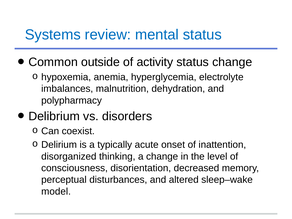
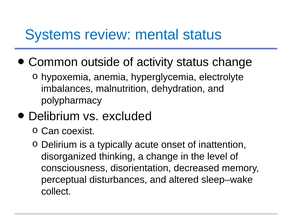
disorders: disorders -> excluded
model: model -> collect
